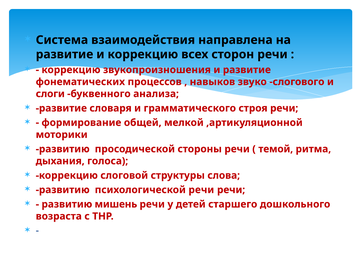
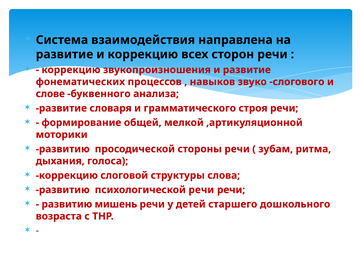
слоги: слоги -> слове
темой: темой -> зубам
